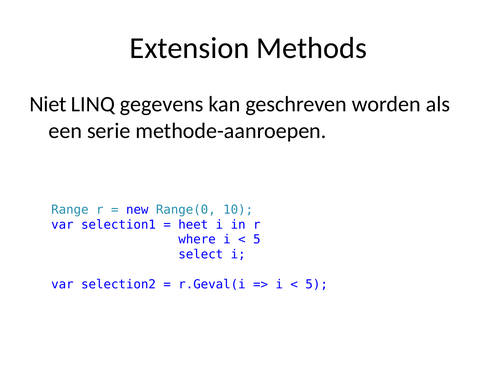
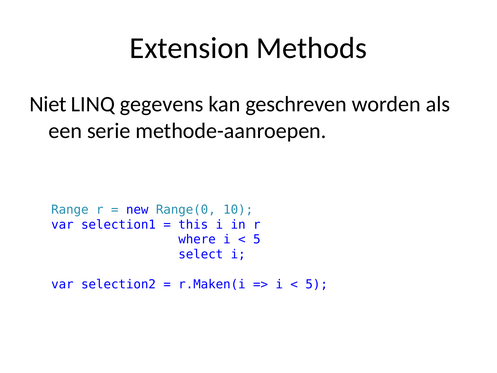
heet: heet -> this
r.Geval(i: r.Geval(i -> r.Maken(i
